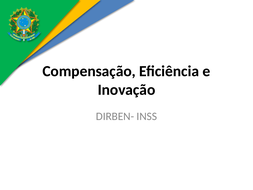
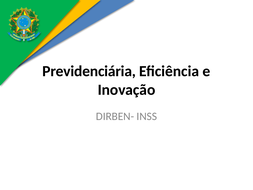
Compensação: Compensação -> Previdenciária
